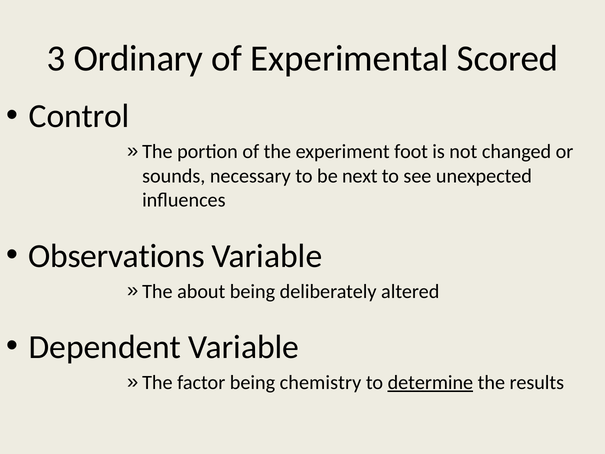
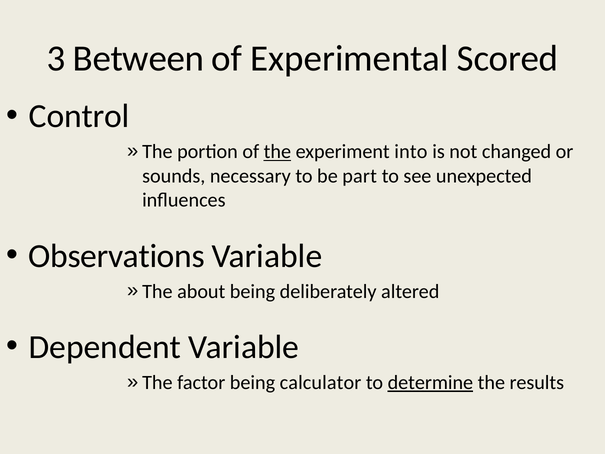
Ordinary: Ordinary -> Between
the at (277, 152) underline: none -> present
foot: foot -> into
next: next -> part
chemistry: chemistry -> calculator
